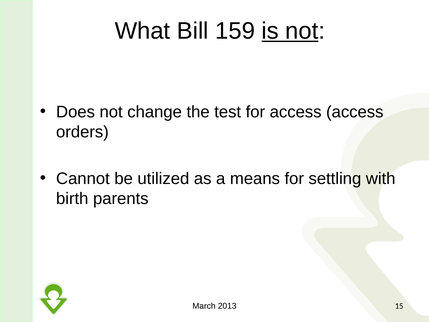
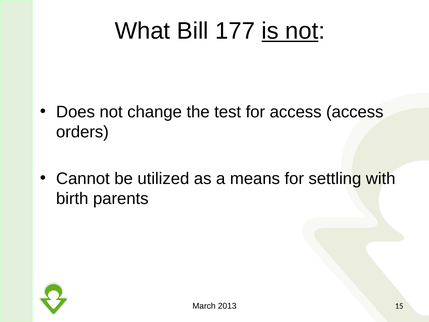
159: 159 -> 177
